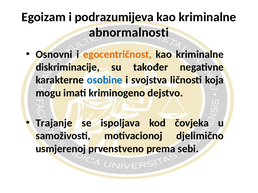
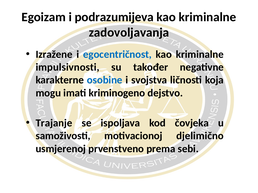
abnormalnosti: abnormalnosti -> zadovoljavanja
Osnovni: Osnovni -> Izražene
egocentričnost colour: orange -> blue
diskriminacije: diskriminacije -> impulsivnosti
